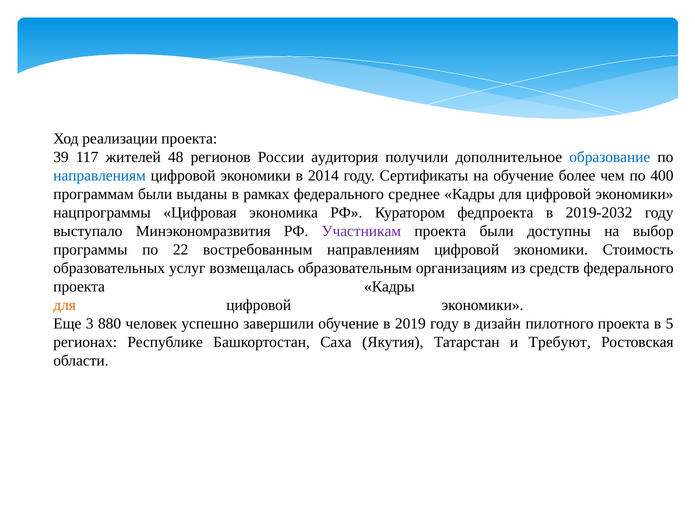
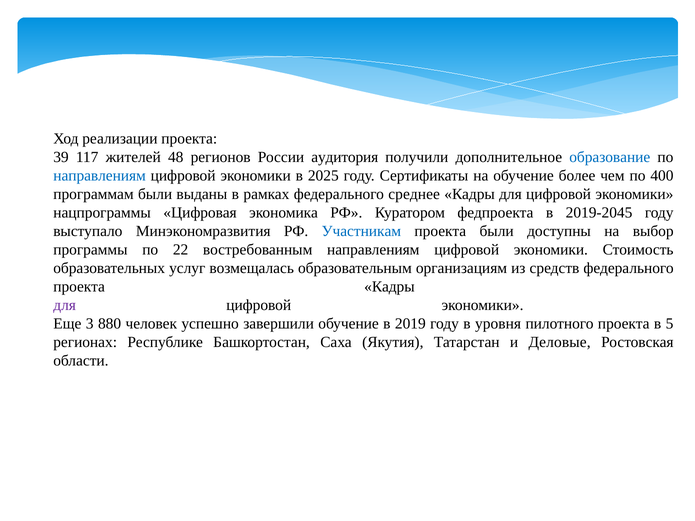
2014: 2014 -> 2025
2019-2032: 2019-2032 -> 2019-2045
Участникам colour: purple -> blue
для at (65, 305) colour: orange -> purple
дизайн: дизайн -> уровня
Требуют: Требуют -> Деловые
